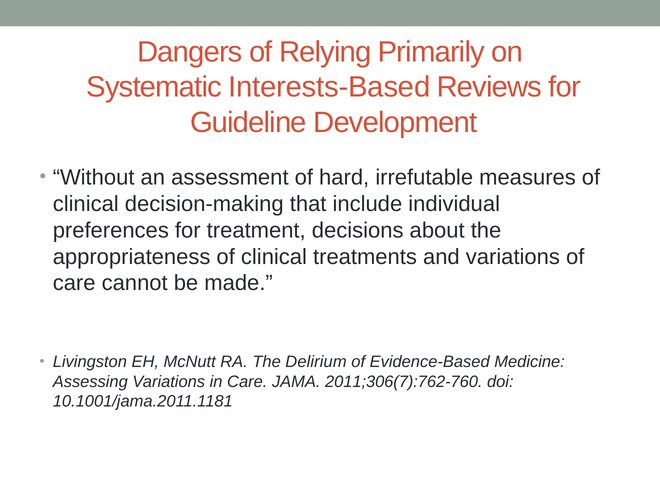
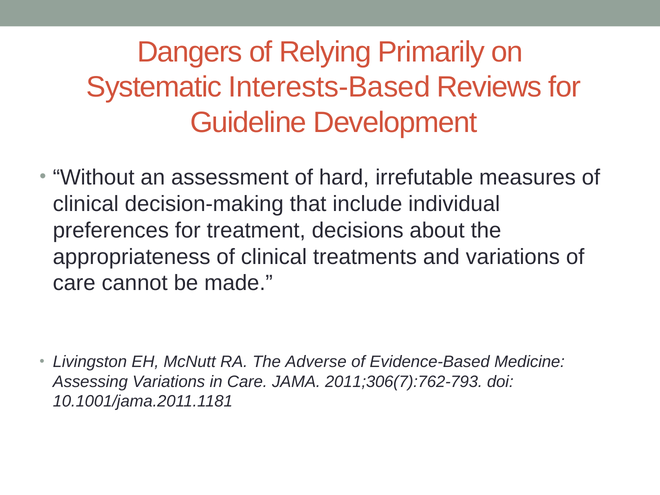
Delirium: Delirium -> Adverse
2011;306(7):762-760: 2011;306(7):762-760 -> 2011;306(7):762-793
